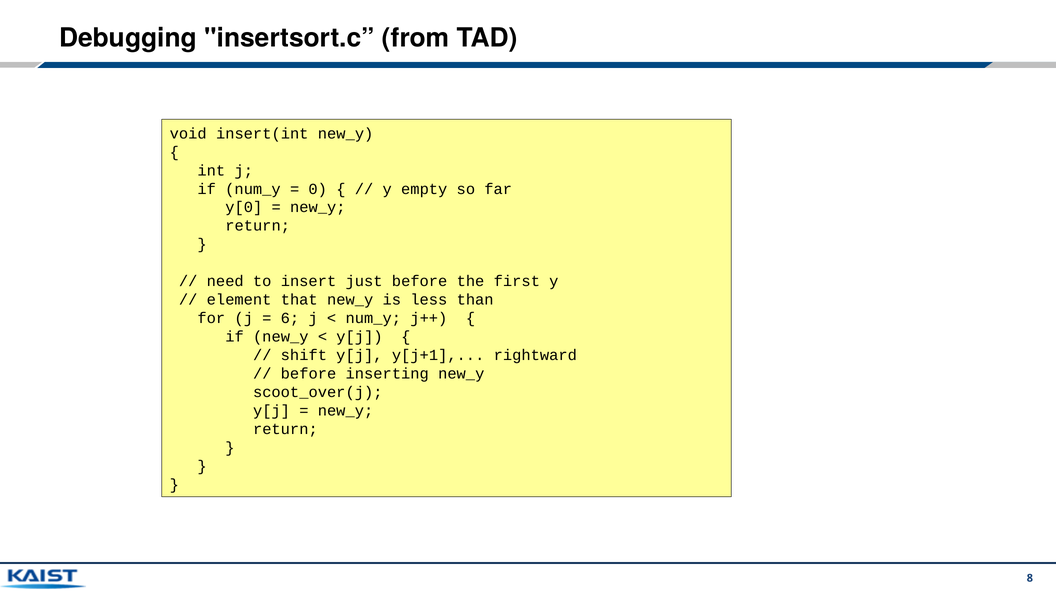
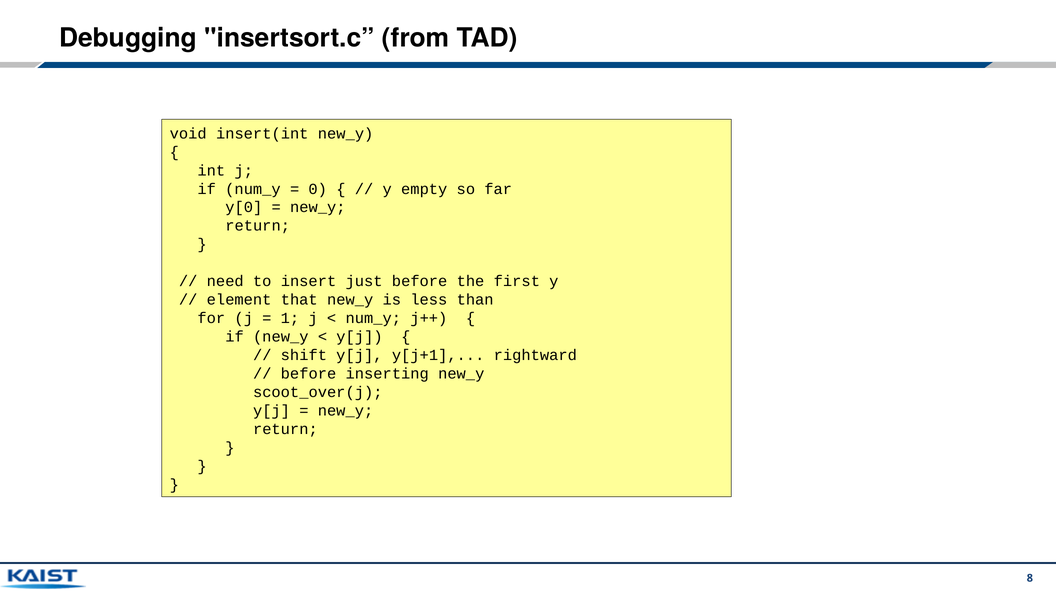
6: 6 -> 1
